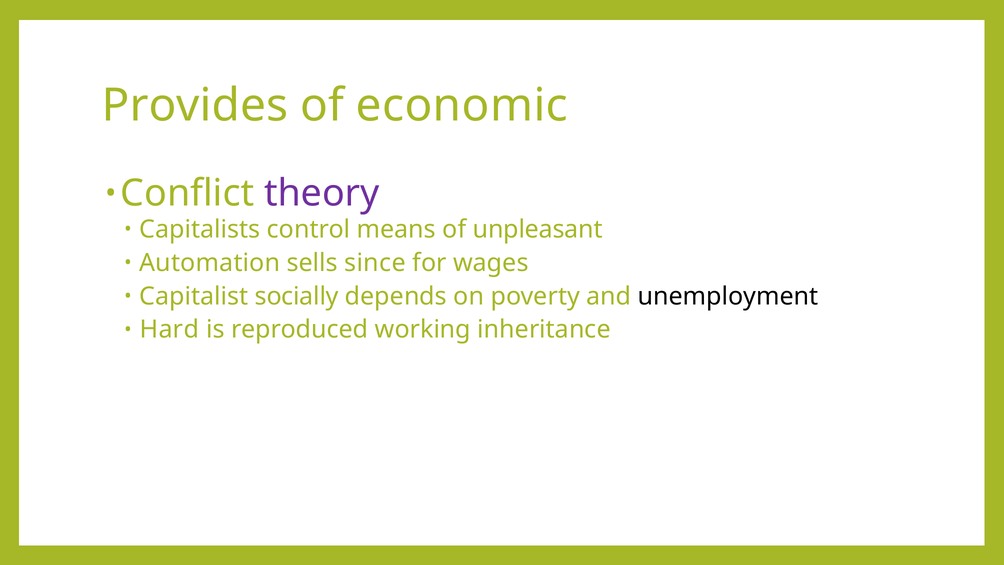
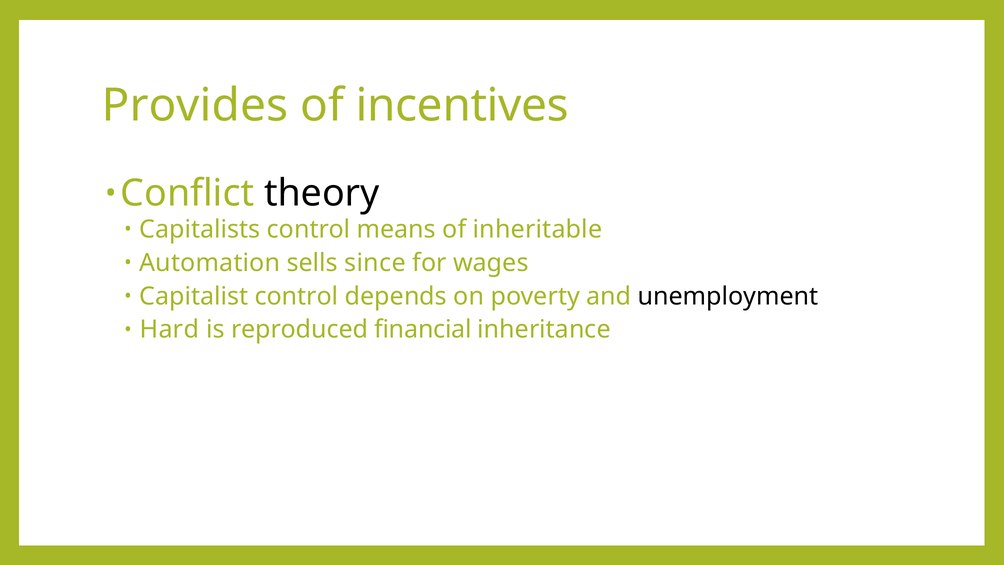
economic: economic -> incentives
theory colour: purple -> black
unpleasant: unpleasant -> inheritable
Capitalist socially: socially -> control
working: working -> financial
